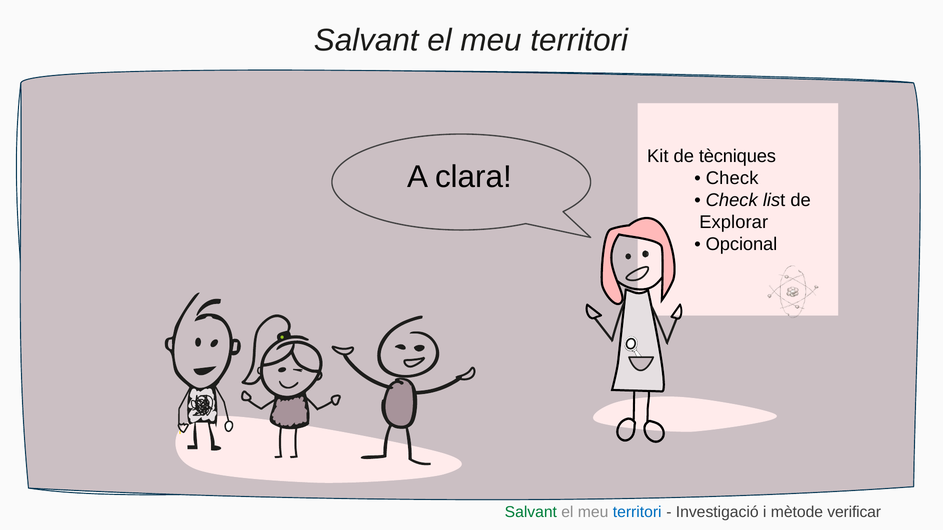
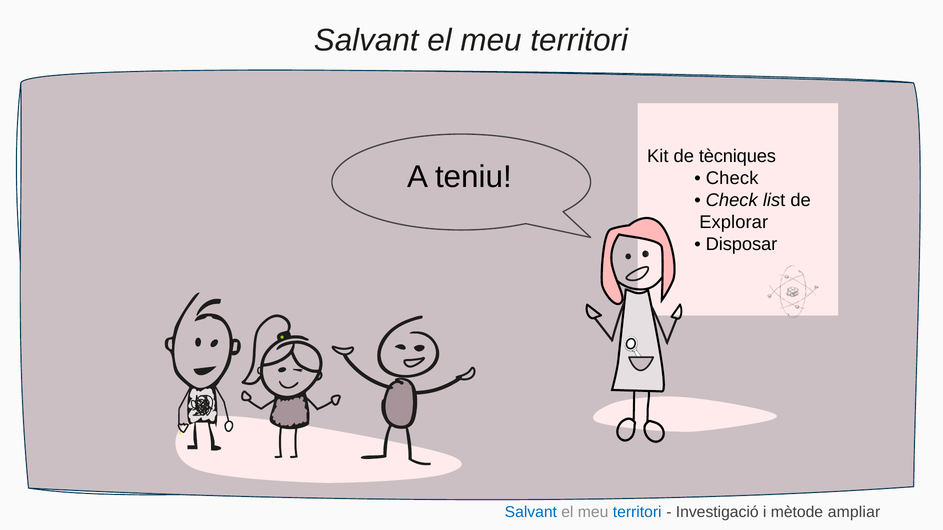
clara: clara -> teniu
Opcional: Opcional -> Disposar
Salvant at (531, 513) colour: green -> blue
verificar: verificar -> ampliar
